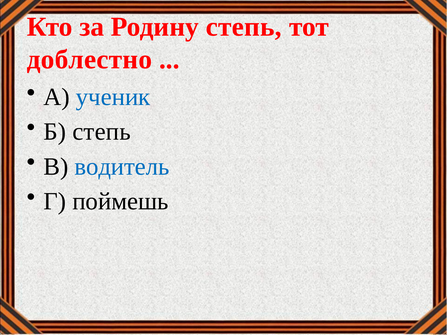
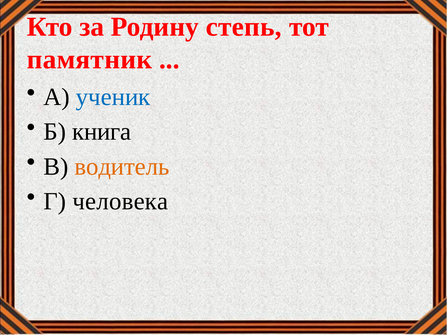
доблестно: доблестно -> памятник
Б степь: степь -> книга
водитель colour: blue -> orange
поймешь: поймешь -> человека
